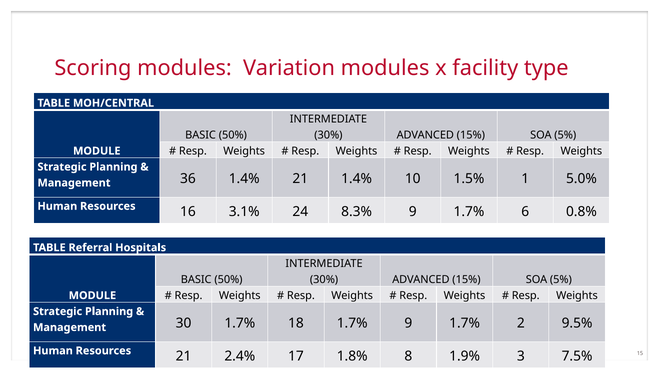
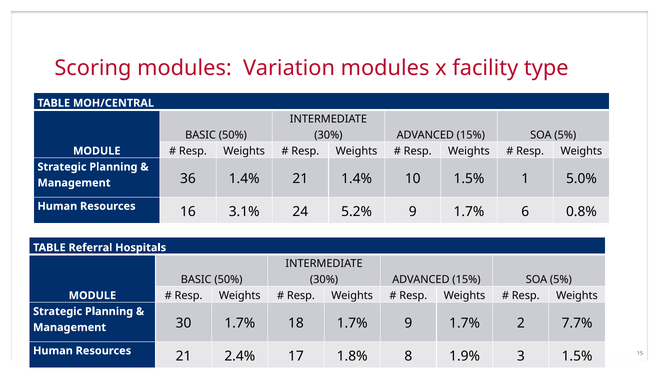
8.3%: 8.3% -> 5.2%
9.5%: 9.5% -> 7.7%
3 7.5%: 7.5% -> 1.5%
